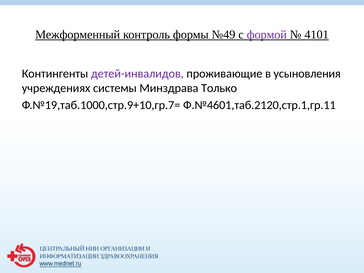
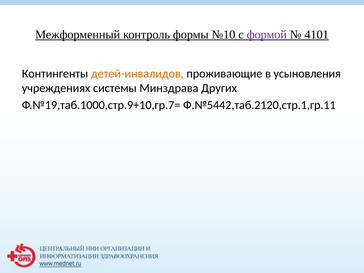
№49: №49 -> №10
детей-инвалидов colour: purple -> orange
Только: Только -> Других
Ф.№4601,таб.2120,стр.1,гр.11: Ф.№4601,таб.2120,стр.1,гр.11 -> Ф.№5442,таб.2120,стр.1,гр.11
